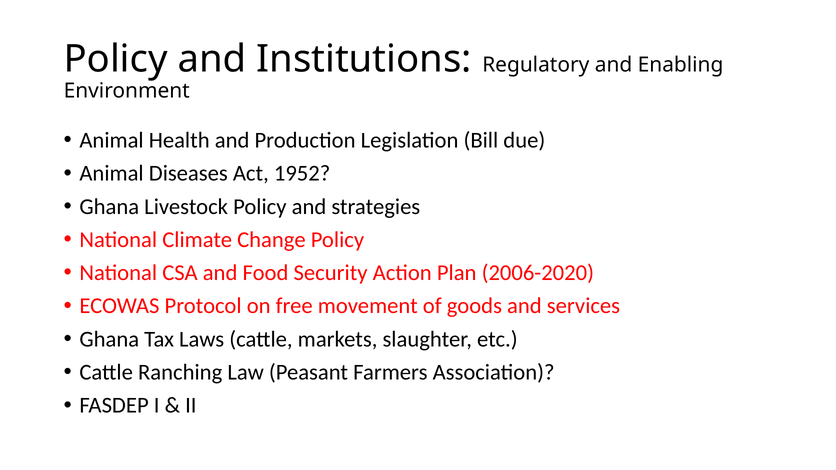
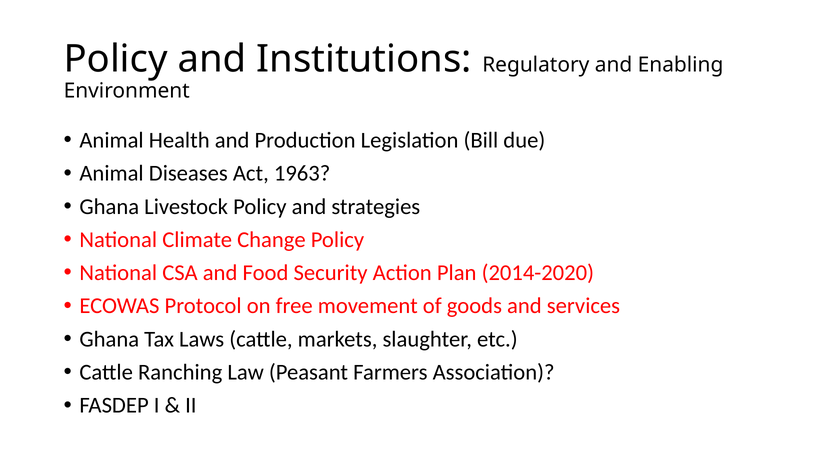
1952: 1952 -> 1963
2006-2020: 2006-2020 -> 2014-2020
